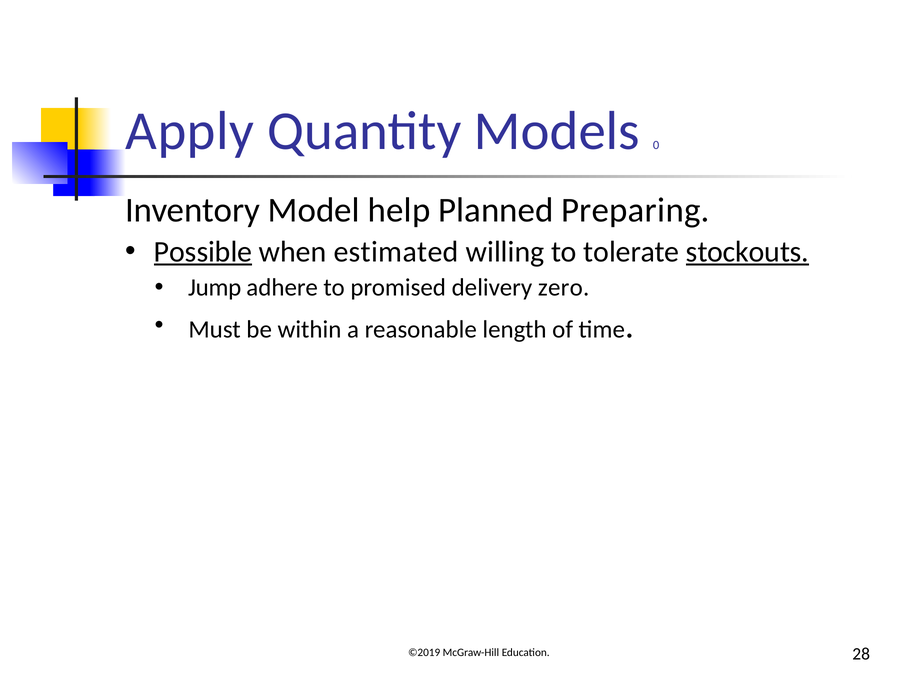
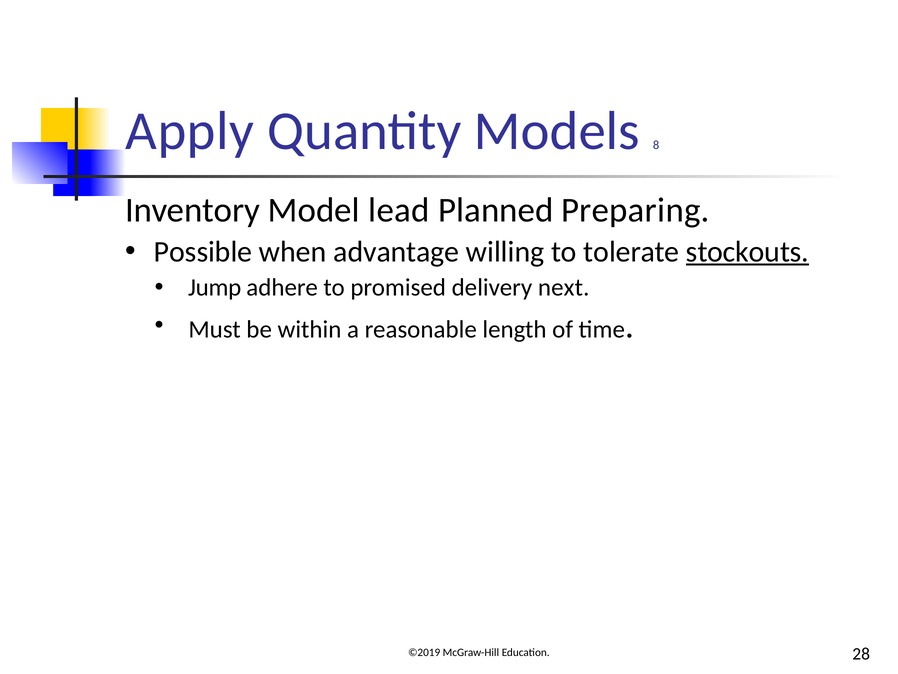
0: 0 -> 8
help: help -> lead
Possible underline: present -> none
estimated: estimated -> advantage
zero: zero -> next
